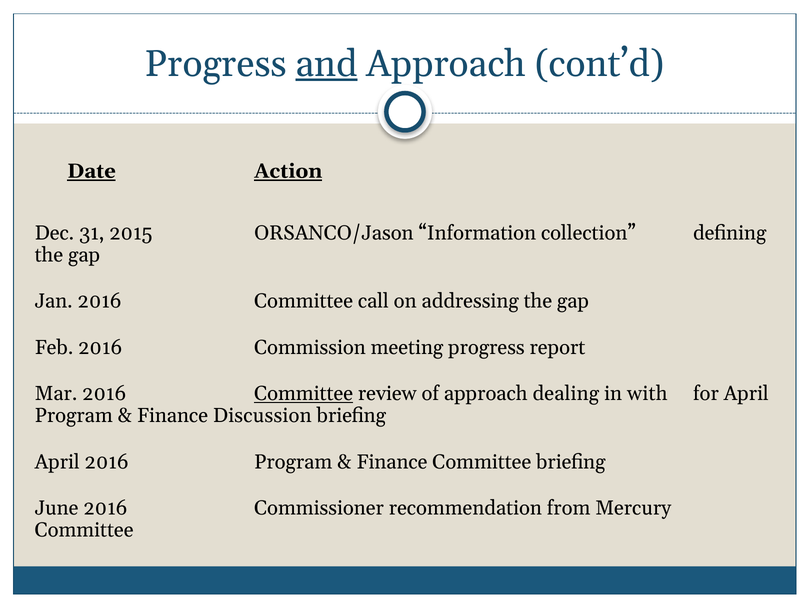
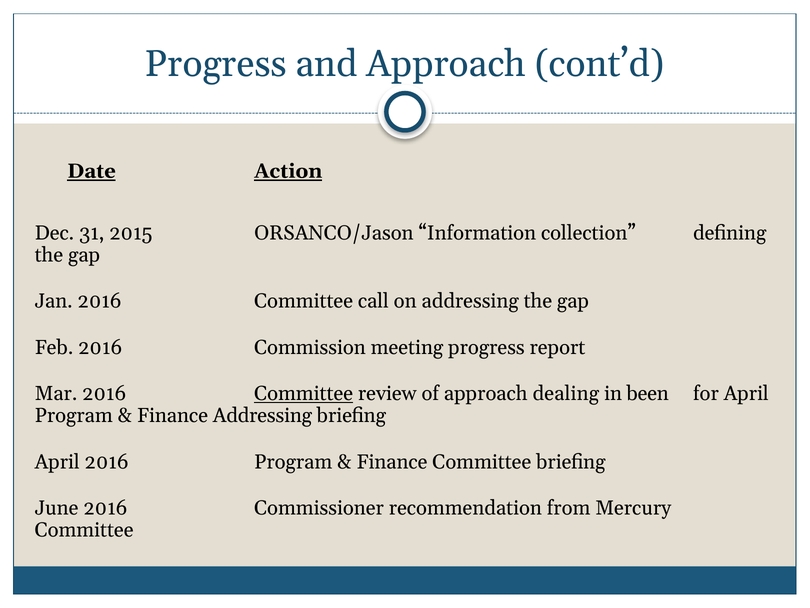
and underline: present -> none
with: with -> been
Finance Discussion: Discussion -> Addressing
